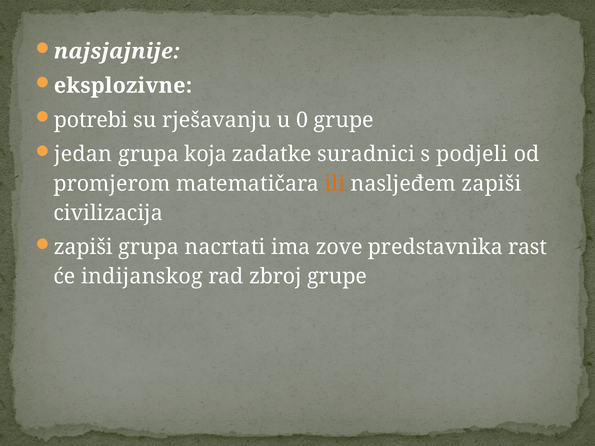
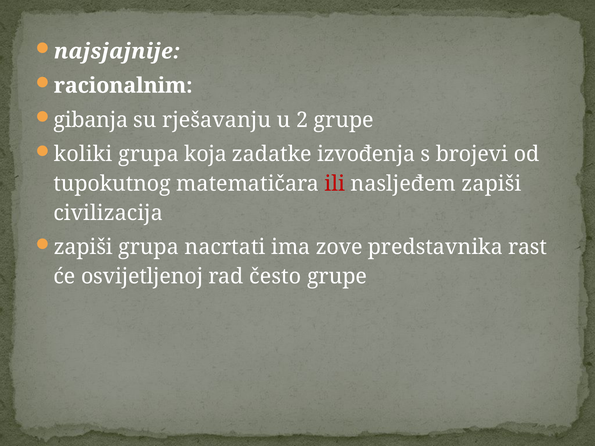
eksplozivne: eksplozivne -> racionalnim
potrebi: potrebi -> gibanja
0: 0 -> 2
jedan: jedan -> koliki
suradnici: suradnici -> izvođenja
podjeli: podjeli -> brojevi
promjerom: promjerom -> tupokutnog
ili colour: orange -> red
indijanskog: indijanskog -> osvijetljenoj
zbroj: zbroj -> često
